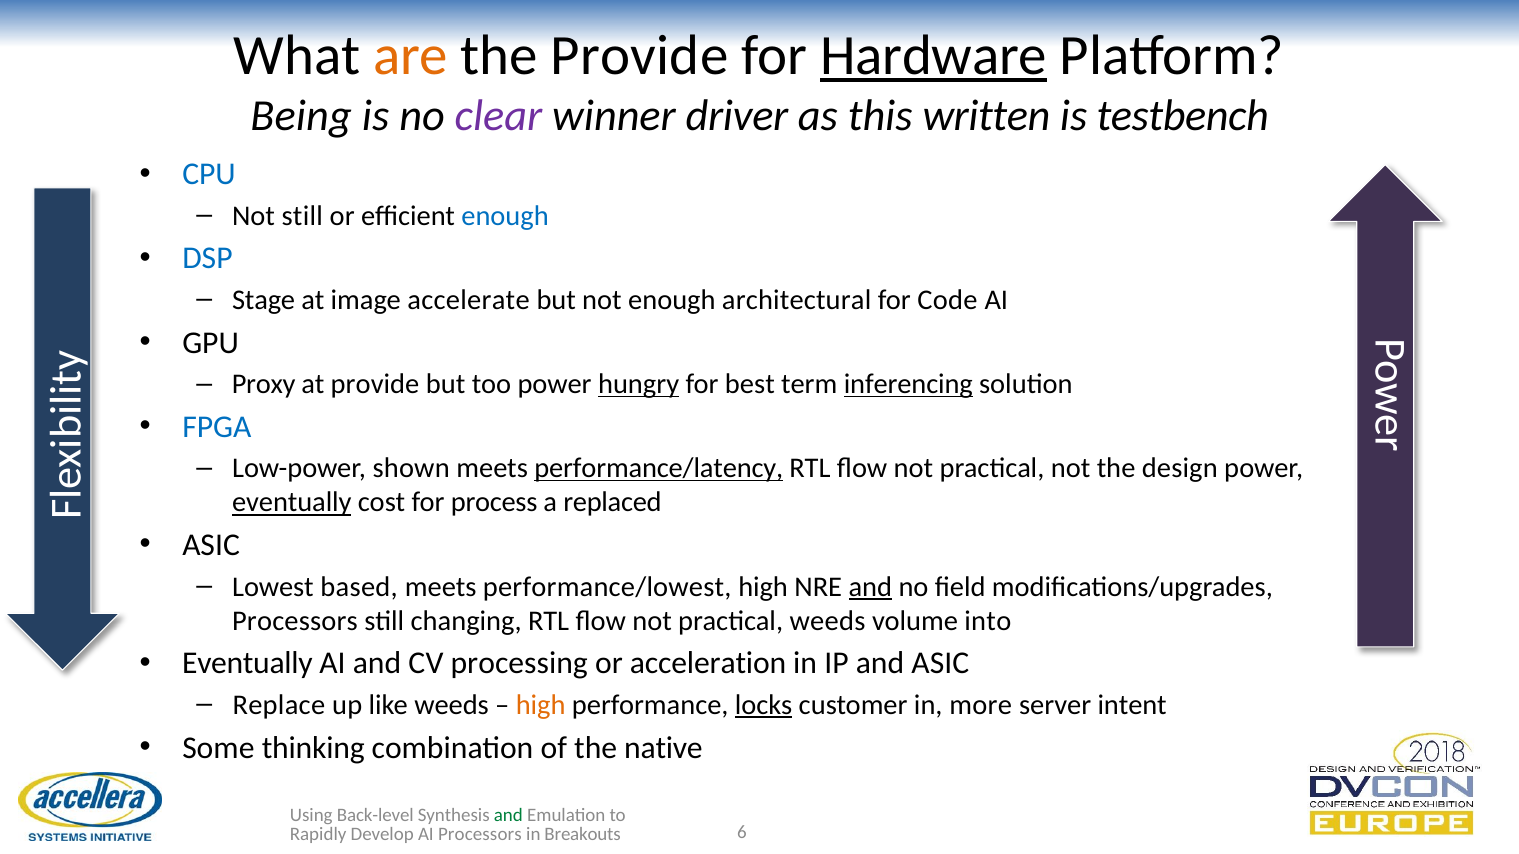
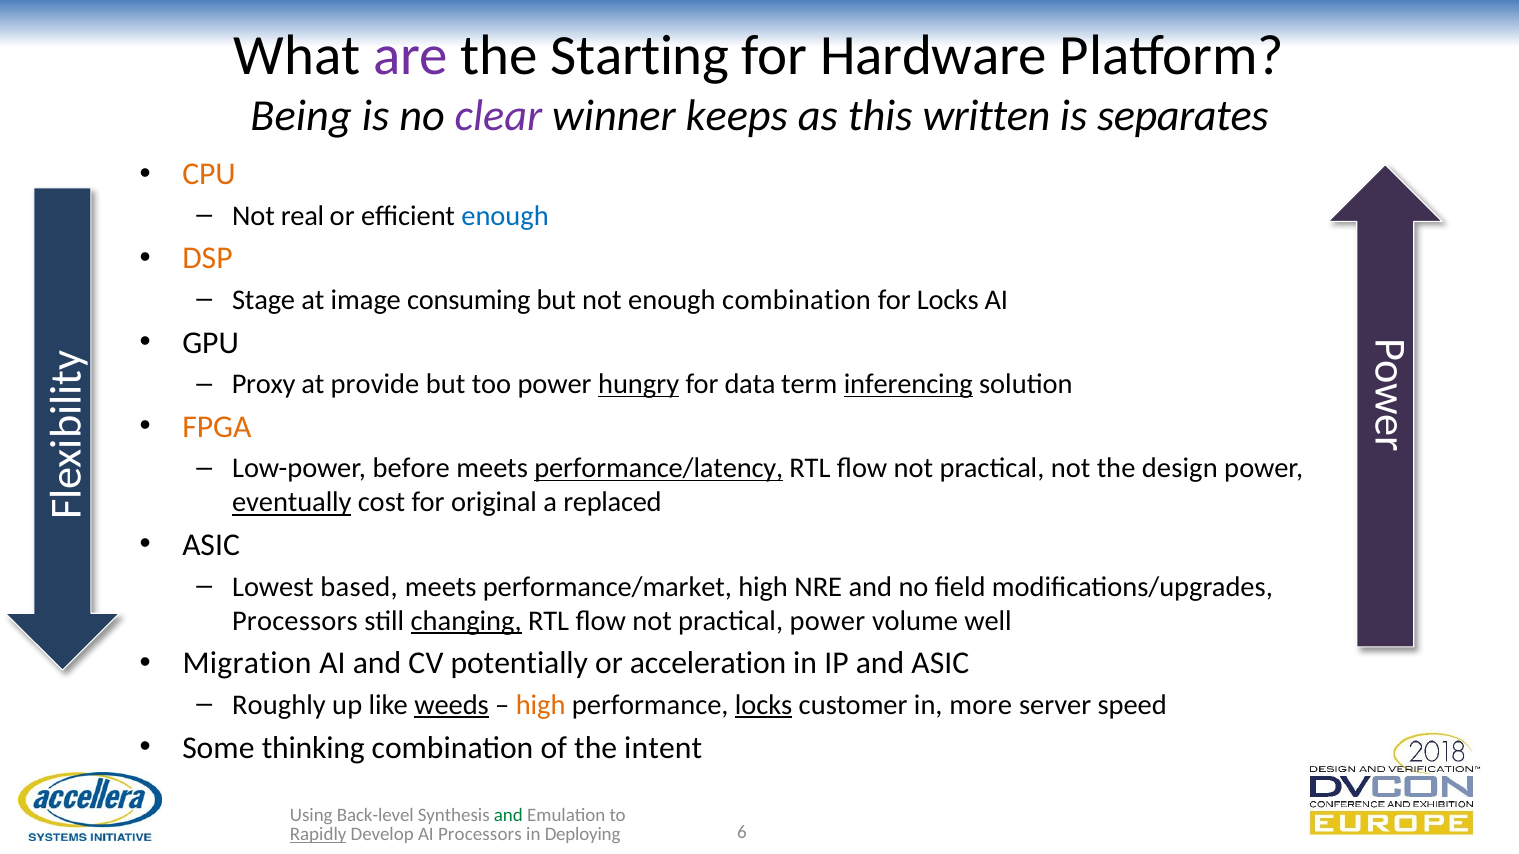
are colour: orange -> purple
the Provide: Provide -> Starting
Hardware underline: present -> none
driver: driver -> keeps
testbench: testbench -> separates
CPU colour: blue -> orange
Not still: still -> real
DSP colour: blue -> orange
accelerate: accelerate -> consuming
enough architectural: architectural -> combination
for Code: Code -> Locks
best: best -> data
FPGA colour: blue -> orange
shown: shown -> before
process: process -> original
performance/lowest: performance/lowest -> performance/market
and at (870, 587) underline: present -> none
changing underline: none -> present
practical weeds: weeds -> power
into: into -> well
Eventually at (247, 664): Eventually -> Migration
processing: processing -> potentially
Replace: Replace -> Roughly
weeds at (452, 705) underline: none -> present
intent: intent -> speed
native: native -> intent
Rapidly underline: none -> present
Breakouts: Breakouts -> Deploying
